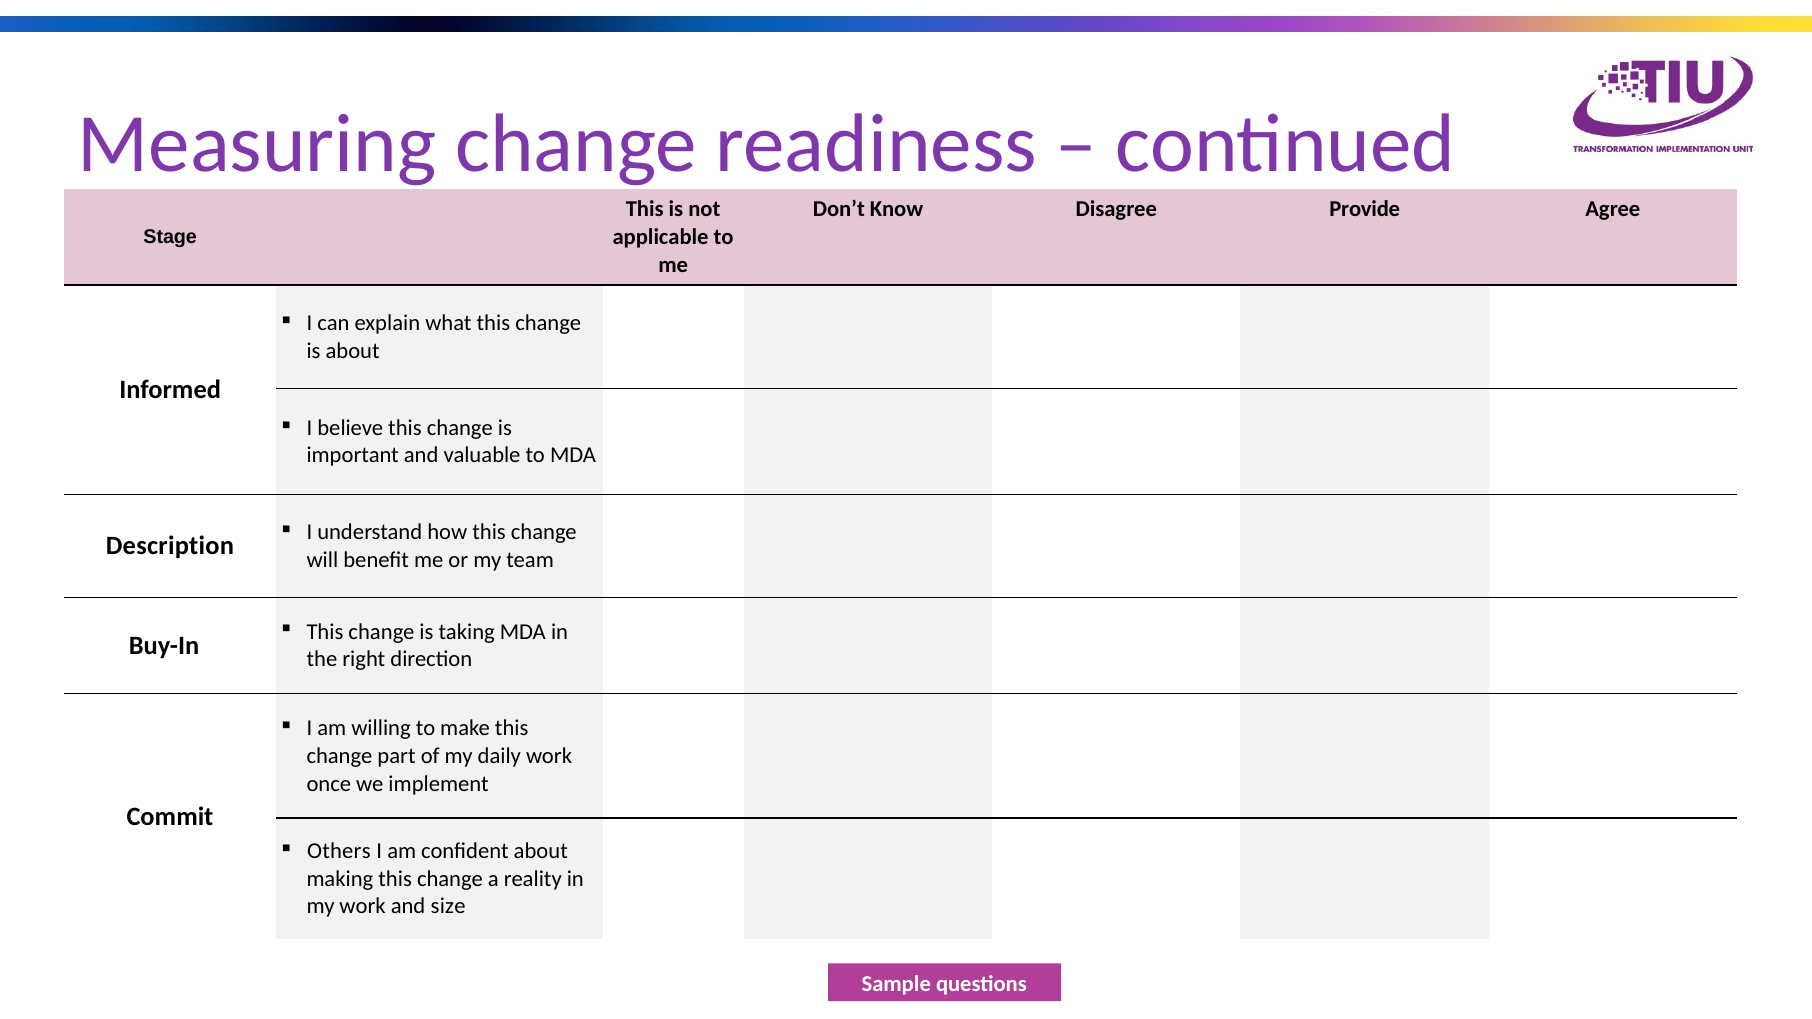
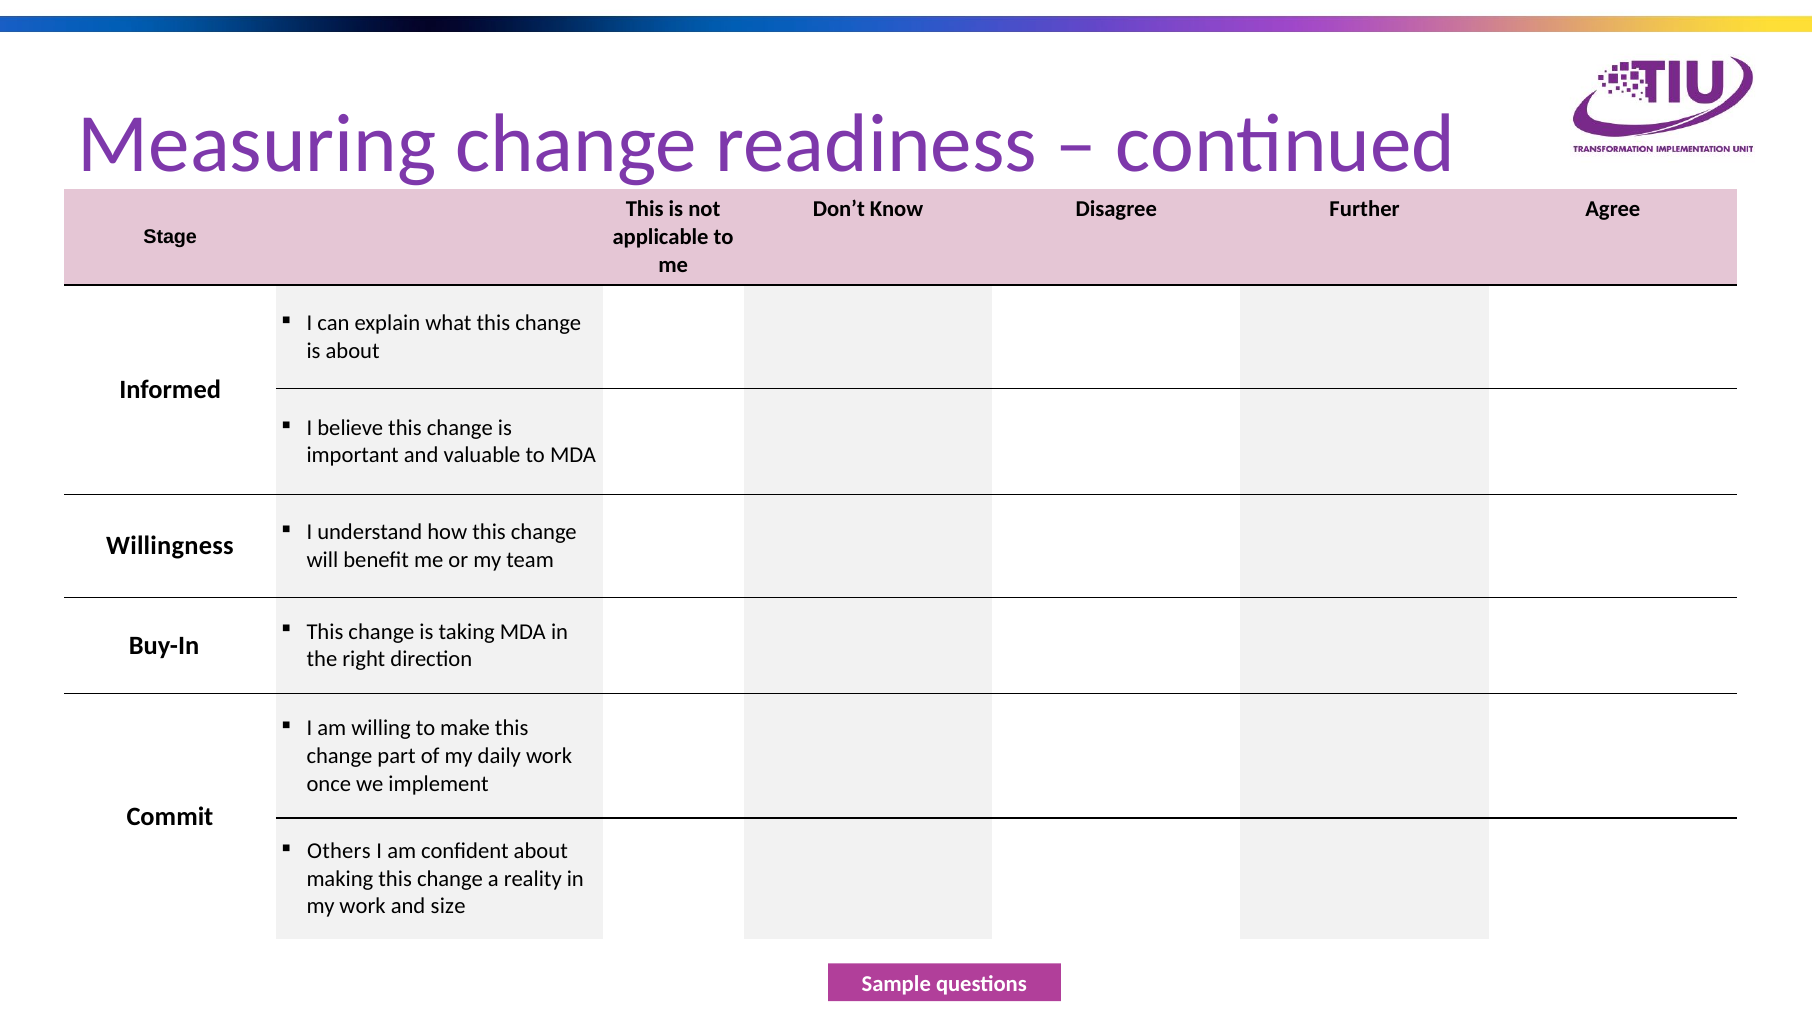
Provide: Provide -> Further
Description: Description -> Willingness
